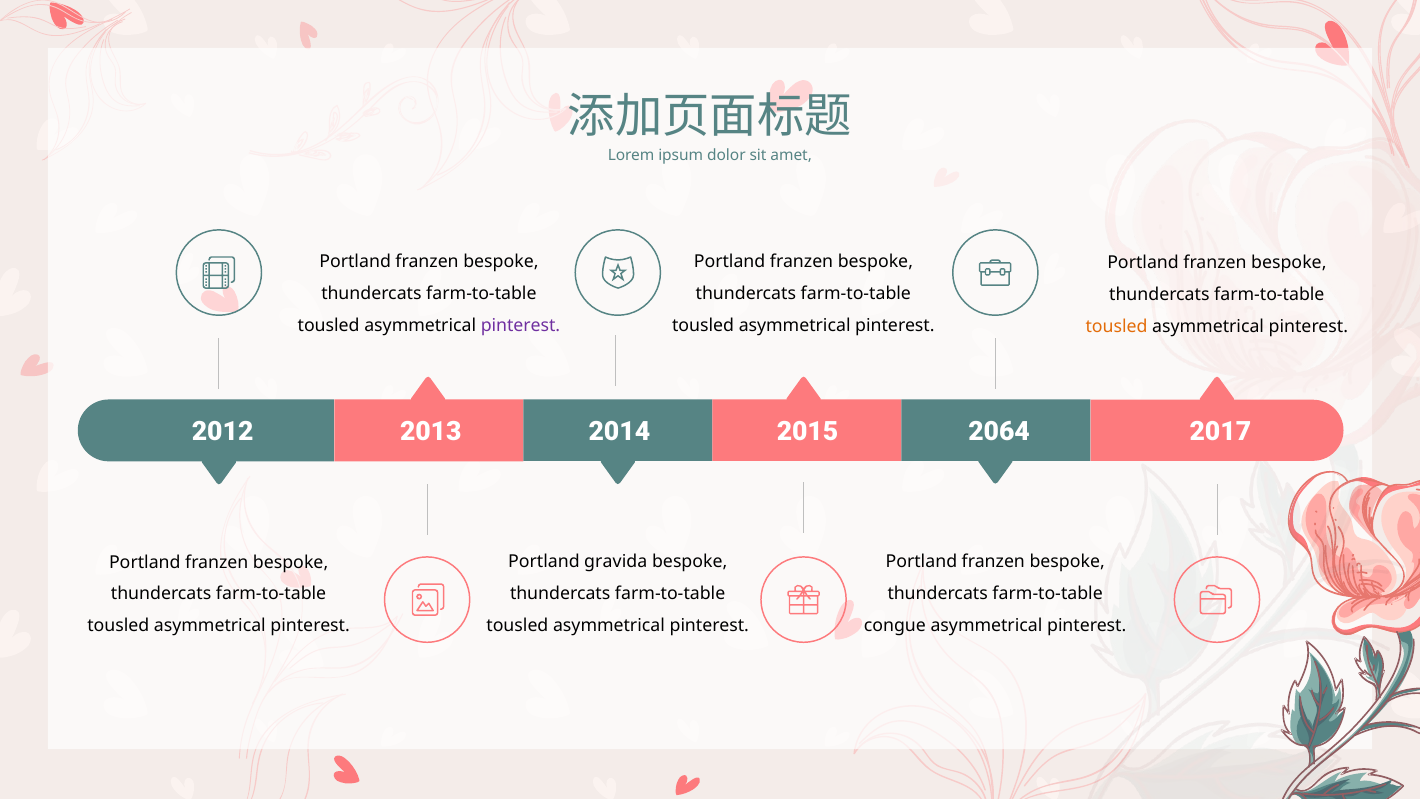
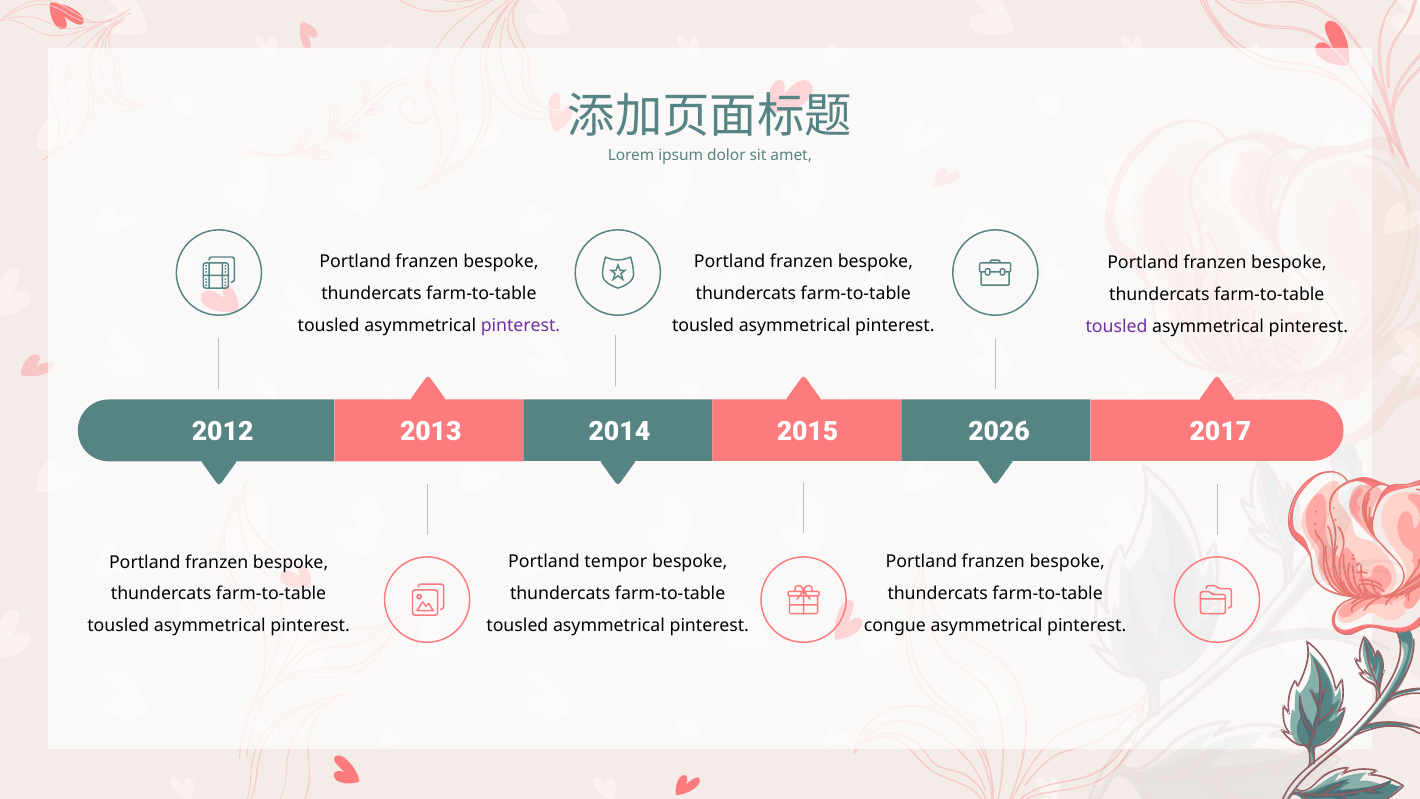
tousled at (1117, 326) colour: orange -> purple
2064: 2064 -> 2026
gravida: gravida -> tempor
